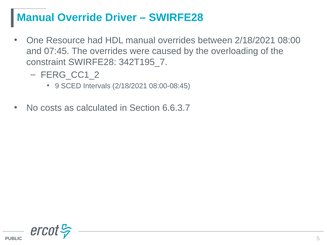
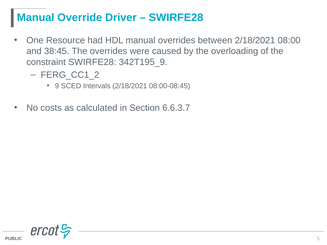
07:45: 07:45 -> 38:45
342T195_7: 342T195_7 -> 342T195_9
